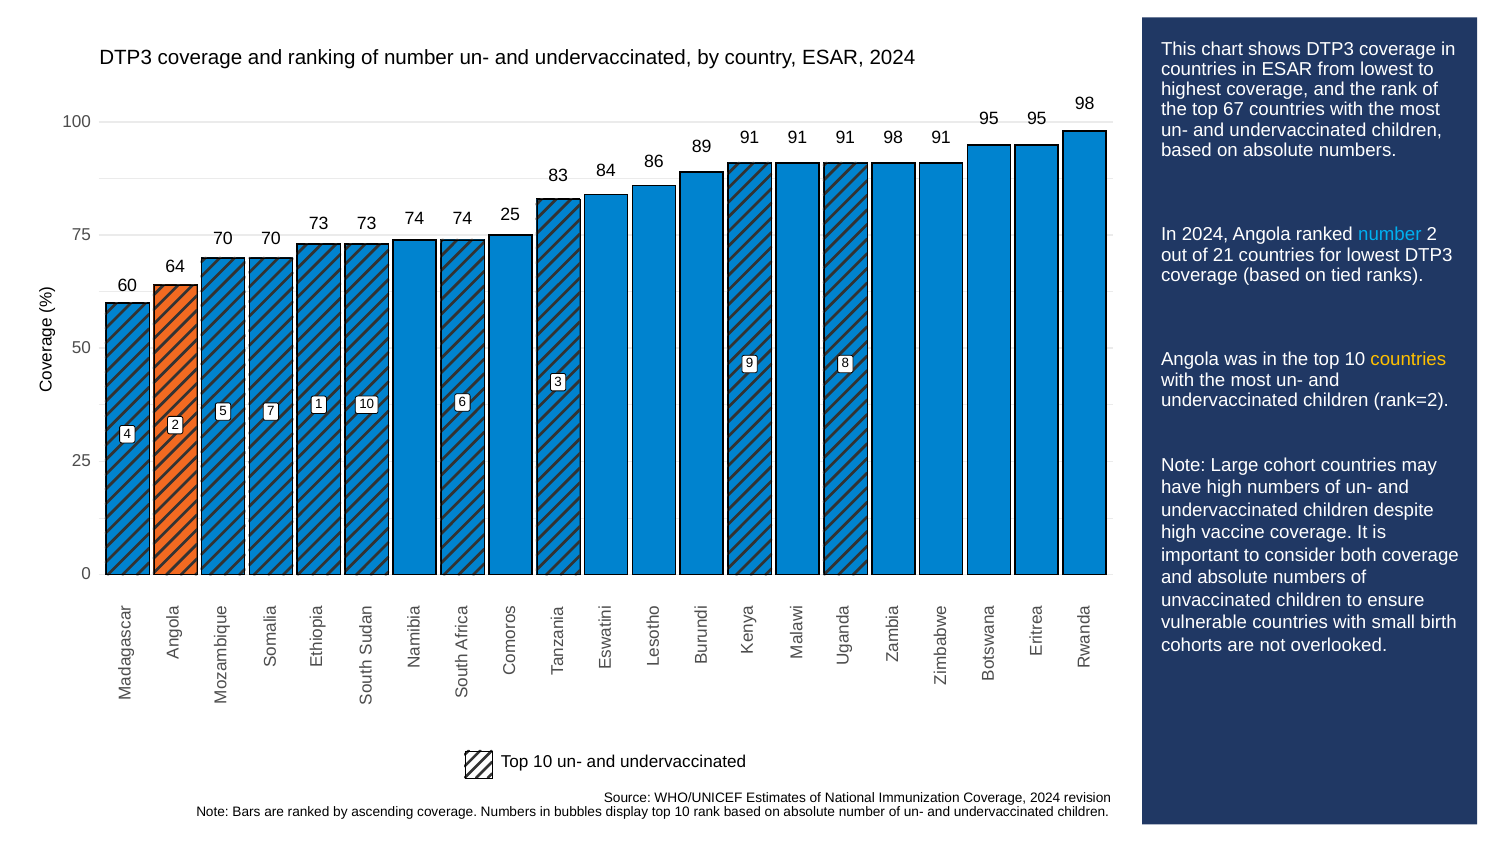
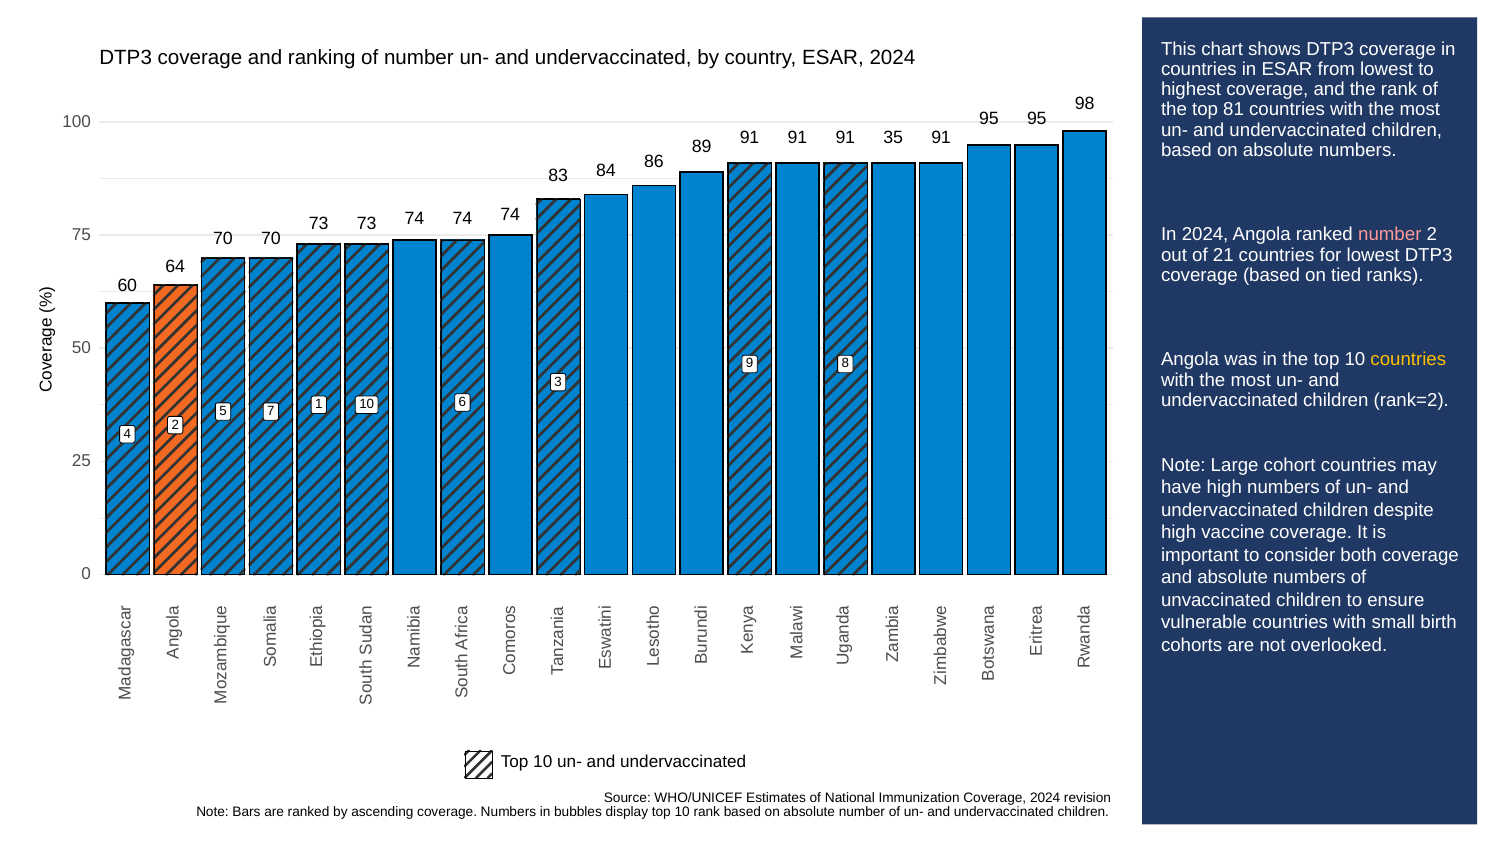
67: 67 -> 81
91 98: 98 -> 35
25 at (510, 214): 25 -> 74
number at (1390, 235) colour: light blue -> pink
